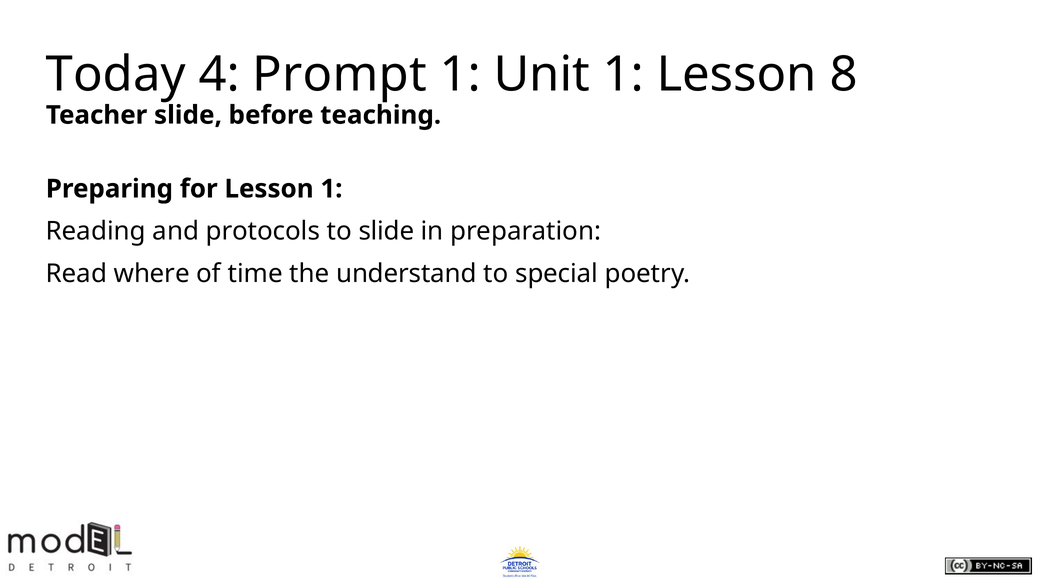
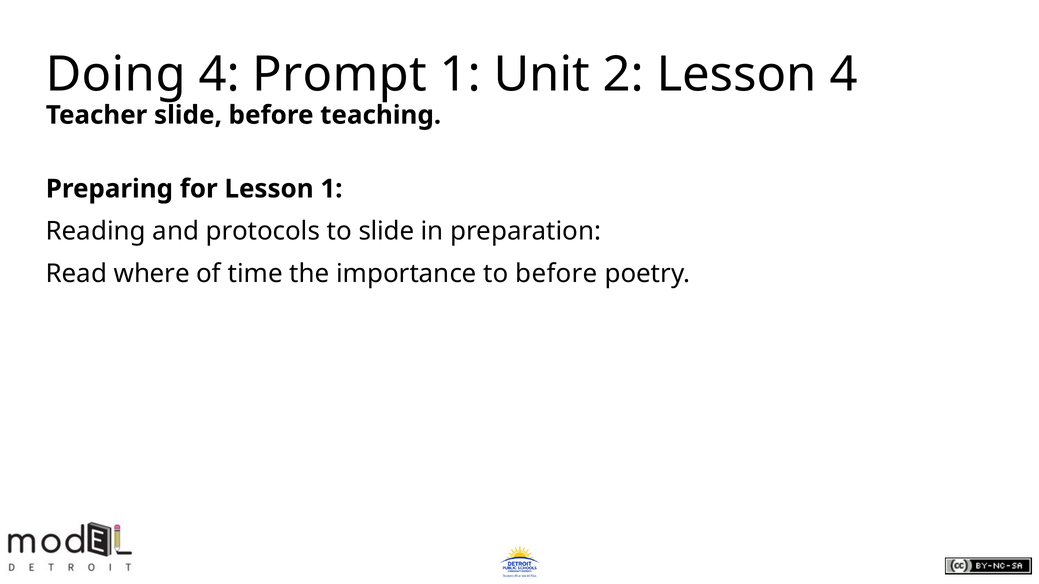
Today: Today -> Doing
Unit 1: 1 -> 2
Lesson 8: 8 -> 4
understand: understand -> importance
to special: special -> before
